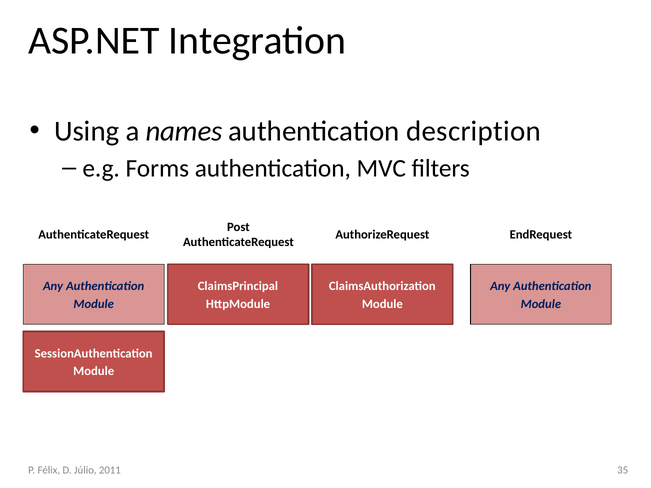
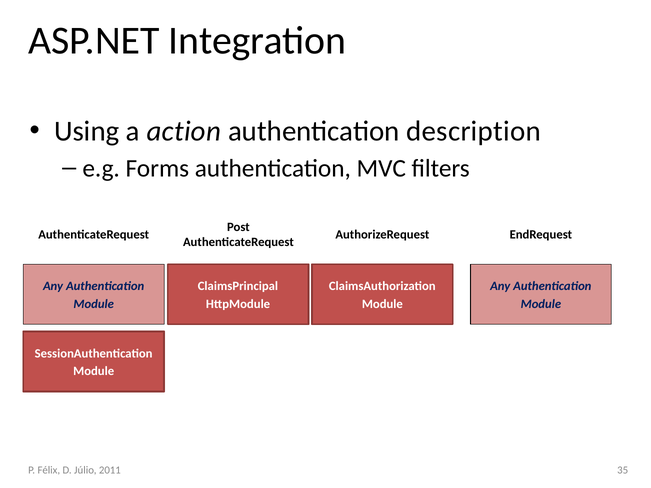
names: names -> action
